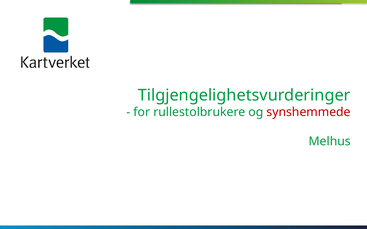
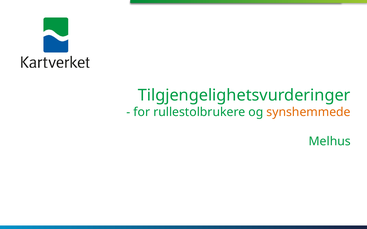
synshemmede colour: red -> orange
